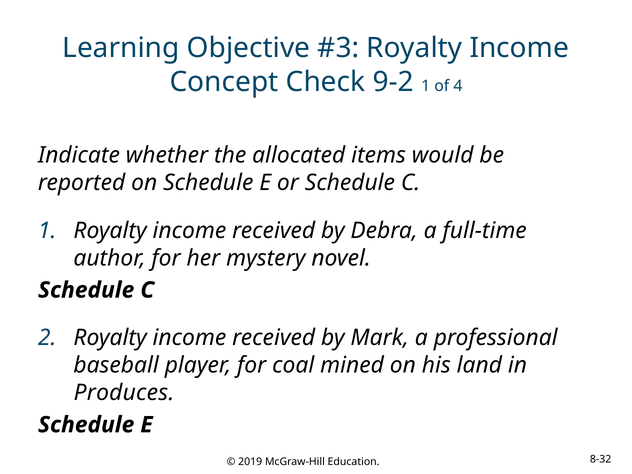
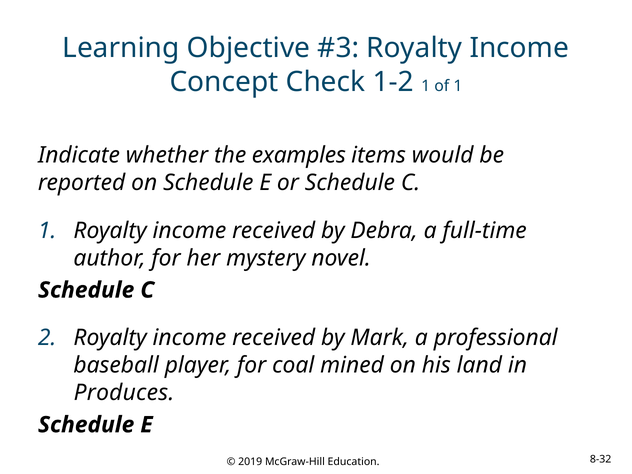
9-2: 9-2 -> 1-2
of 4: 4 -> 1
allocated: allocated -> examples
